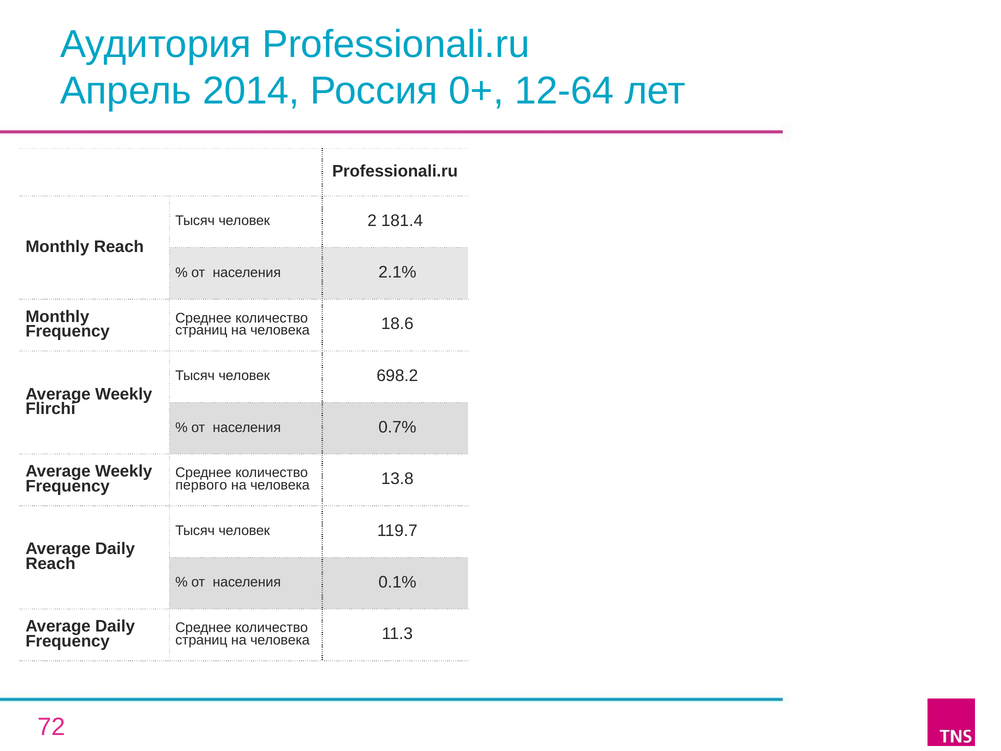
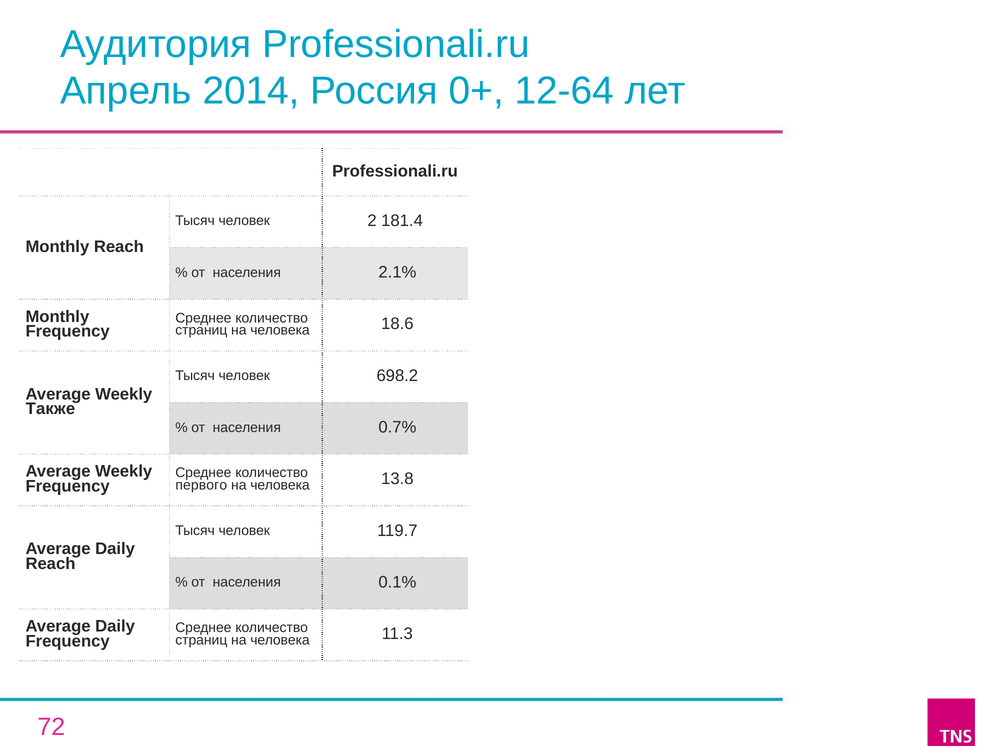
Flirchi: Flirchi -> Также
